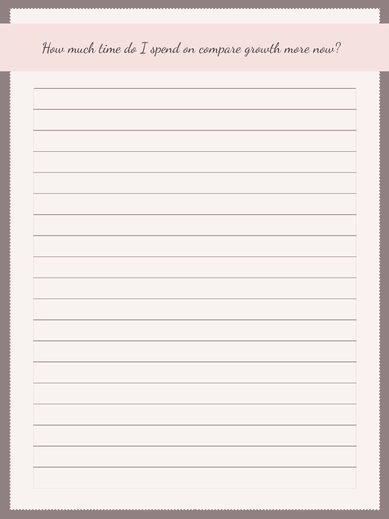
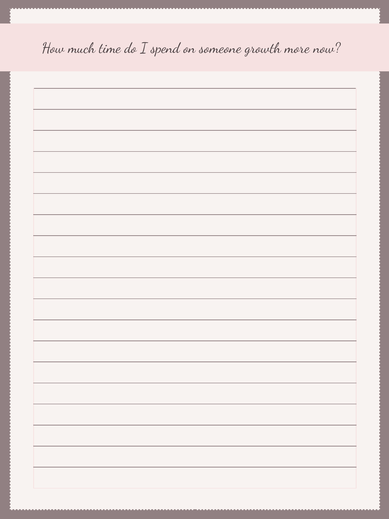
compare: compare -> someone
